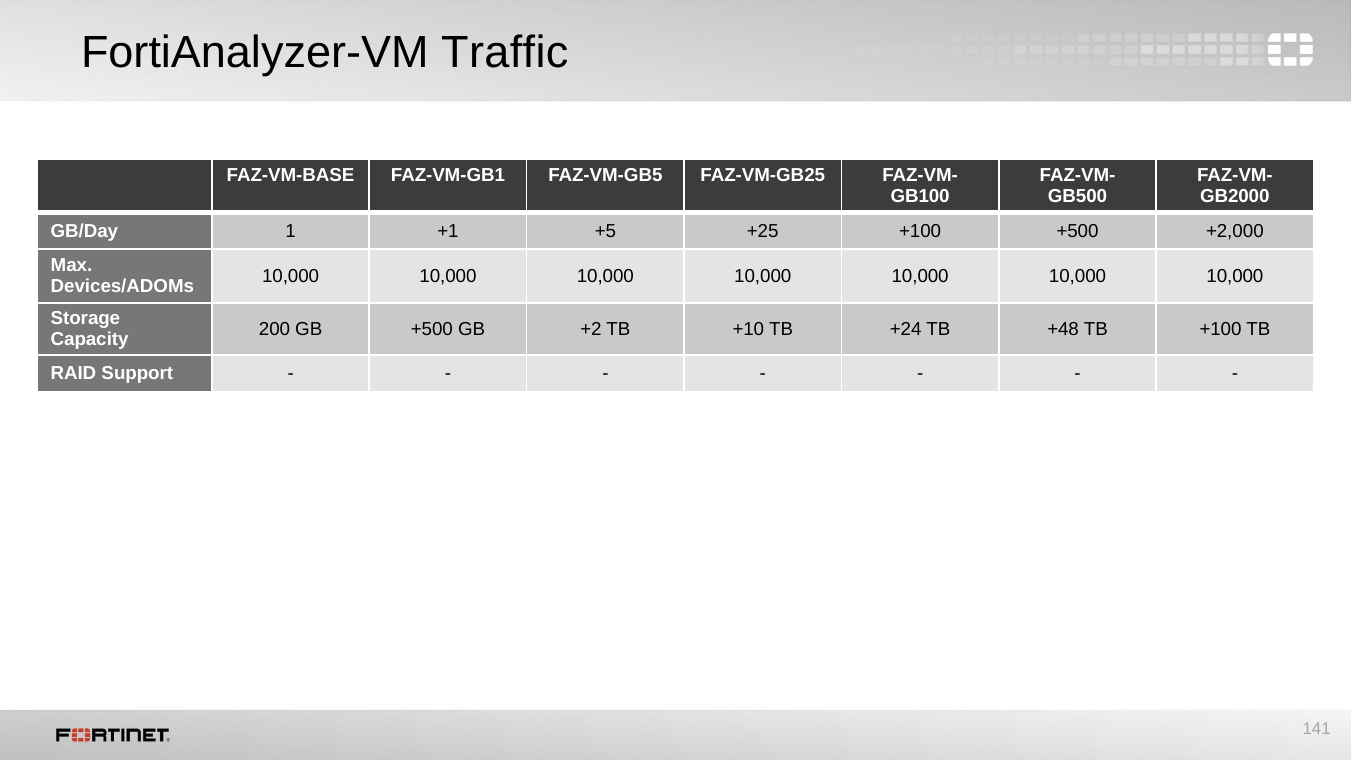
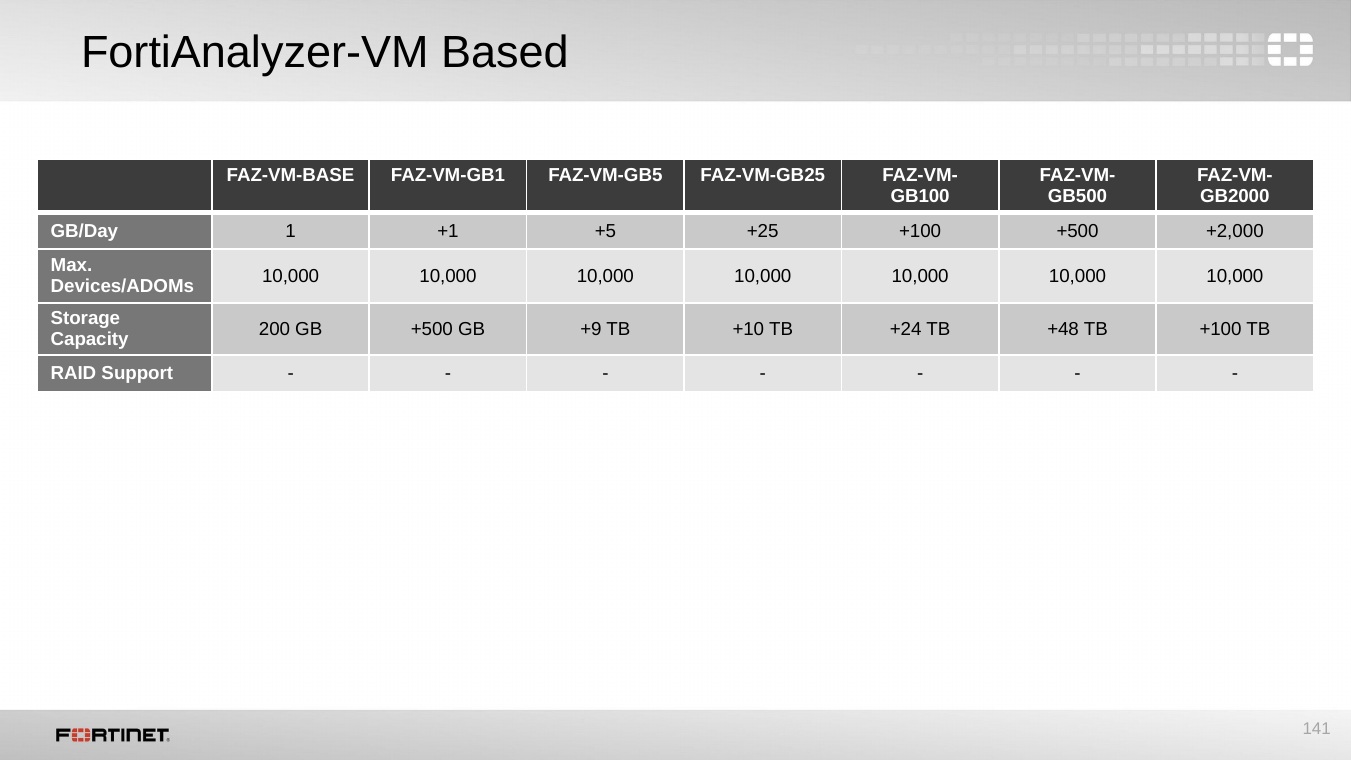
Traffic: Traffic -> Based
+2: +2 -> +9
